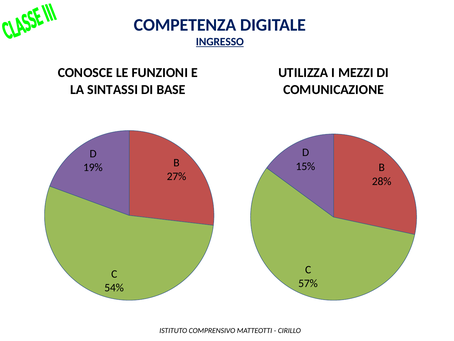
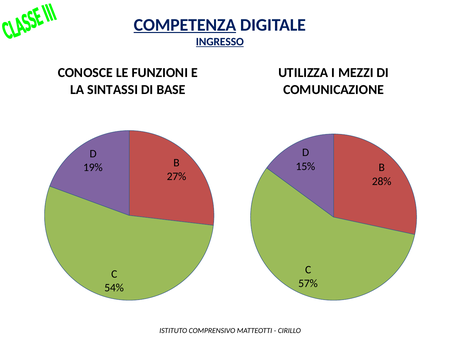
COMPETENZA underline: none -> present
